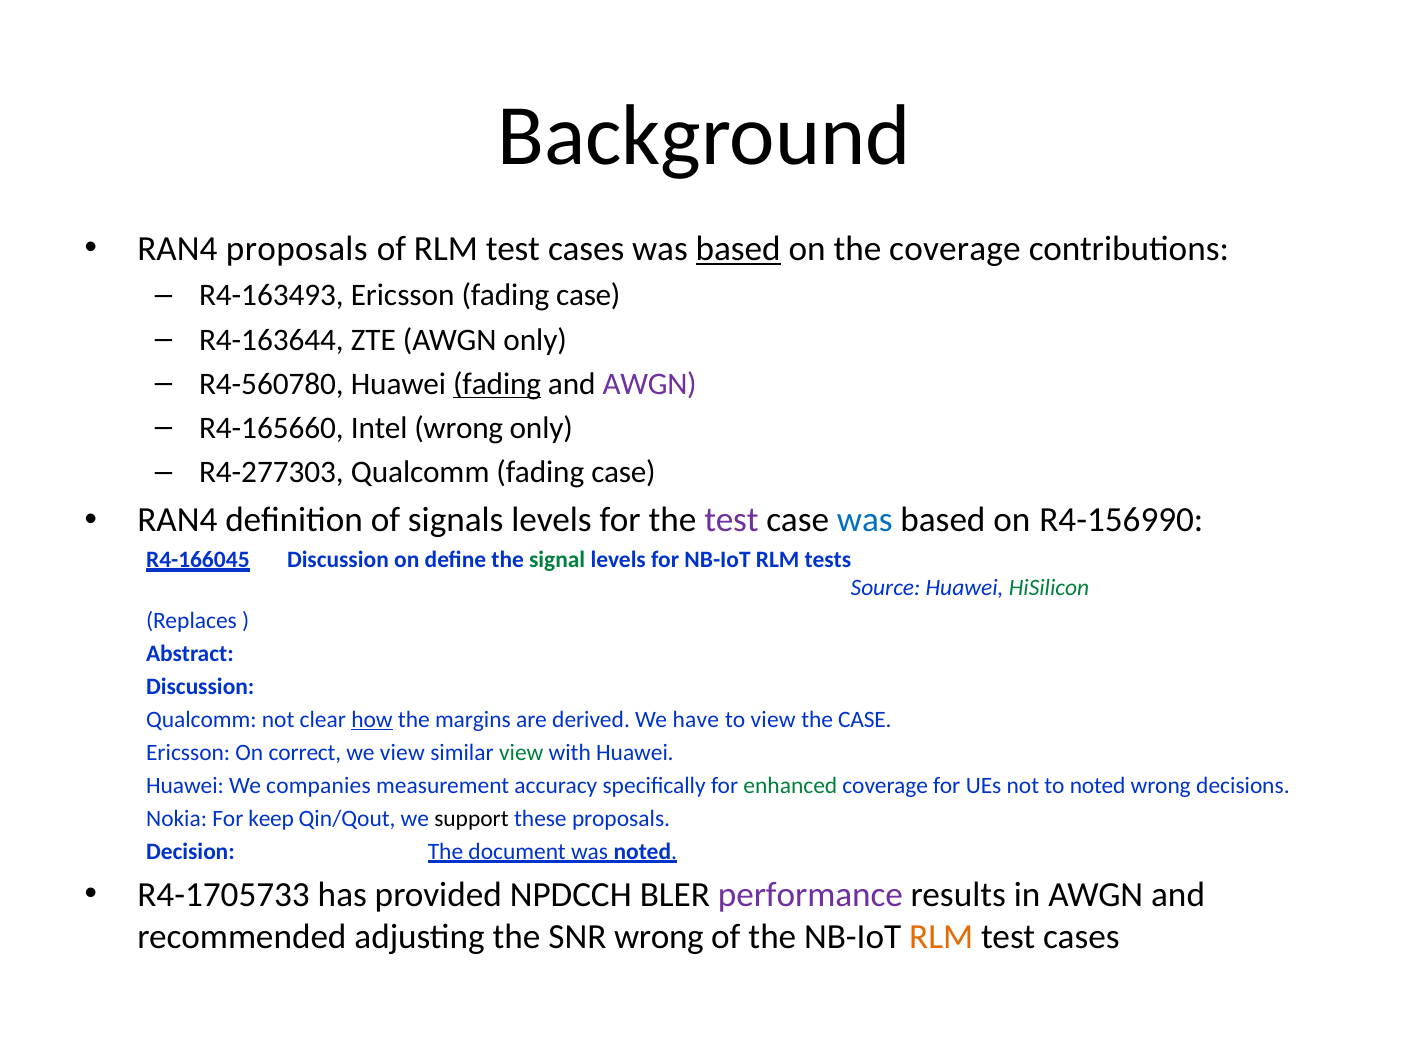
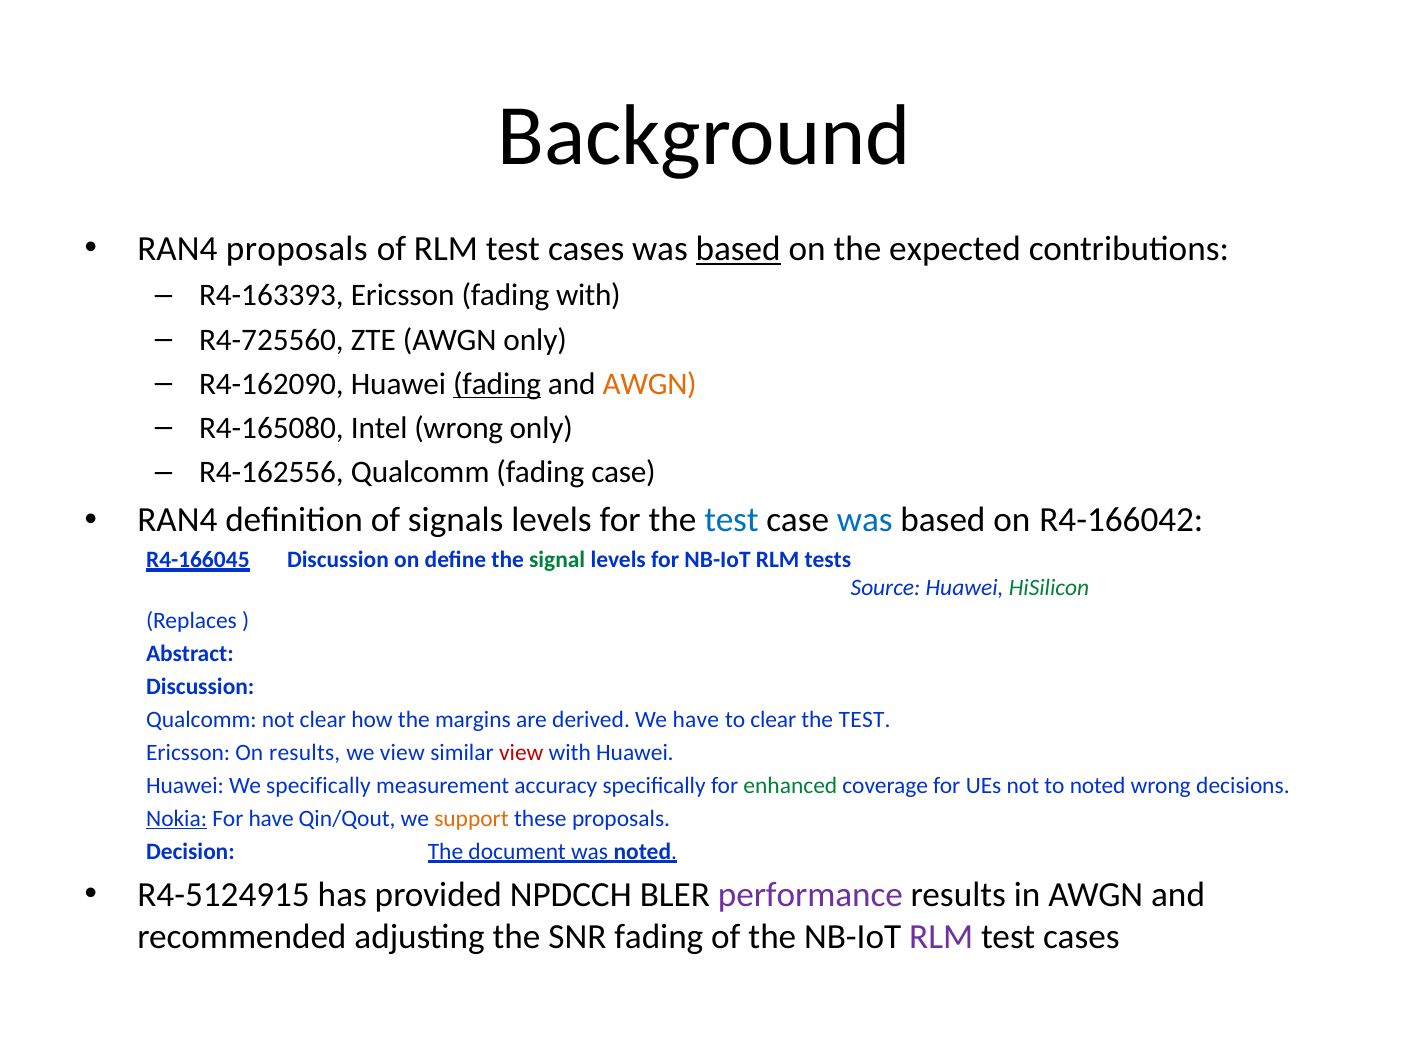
the coverage: coverage -> expected
R4-163493: R4-163493 -> R4-163393
Ericsson fading case: case -> with
R4-163644: R4-163644 -> R4-725560
R4-560780: R4-560780 -> R4-162090
AWGN at (650, 384) colour: purple -> orange
R4-165660: R4-165660 -> R4-165080
R4-277303: R4-277303 -> R4-162556
test at (731, 520) colour: purple -> blue
R4-156990: R4-156990 -> R4-166042
how underline: present -> none
to view: view -> clear
CASE at (865, 719): CASE -> TEST
On correct: correct -> results
view at (521, 752) colour: green -> red
We companies: companies -> specifically
Nokia underline: none -> present
For keep: keep -> have
support colour: black -> orange
R4-1705733: R4-1705733 -> R4-5124915
SNR wrong: wrong -> fading
RLM at (941, 936) colour: orange -> purple
